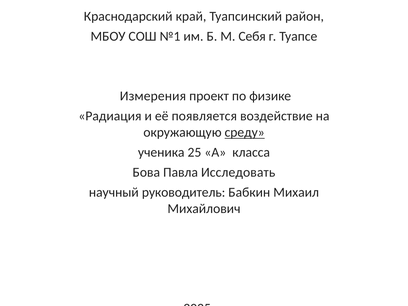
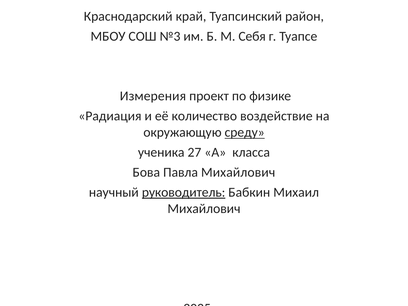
№1: №1 -> №3
появляется: появляется -> количество
25: 25 -> 27
Павла Исследовать: Исследовать -> Михайлович
руководитель underline: none -> present
